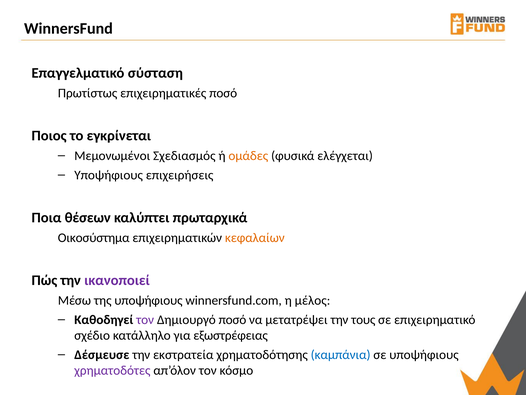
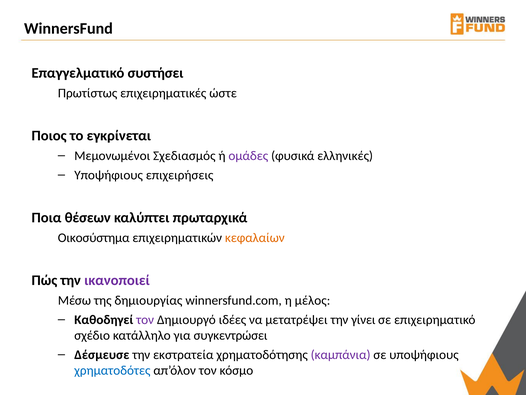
σύσταση: σύσταση -> συστήσει
επιχειρηματικές ποσό: ποσό -> ώστε
ομάδες colour: orange -> purple
ελέγχεται: ελέγχεται -> ελληνικές
της υποψήφιους: υποψήφιους -> δημιουργίας
Δημιουργό ποσό: ποσό -> ιδέες
τους: τους -> γίνει
εξωστρέφειας: εξωστρέφειας -> συγκεντρώσει
καμπάνια colour: blue -> purple
χρηματοδότες colour: purple -> blue
